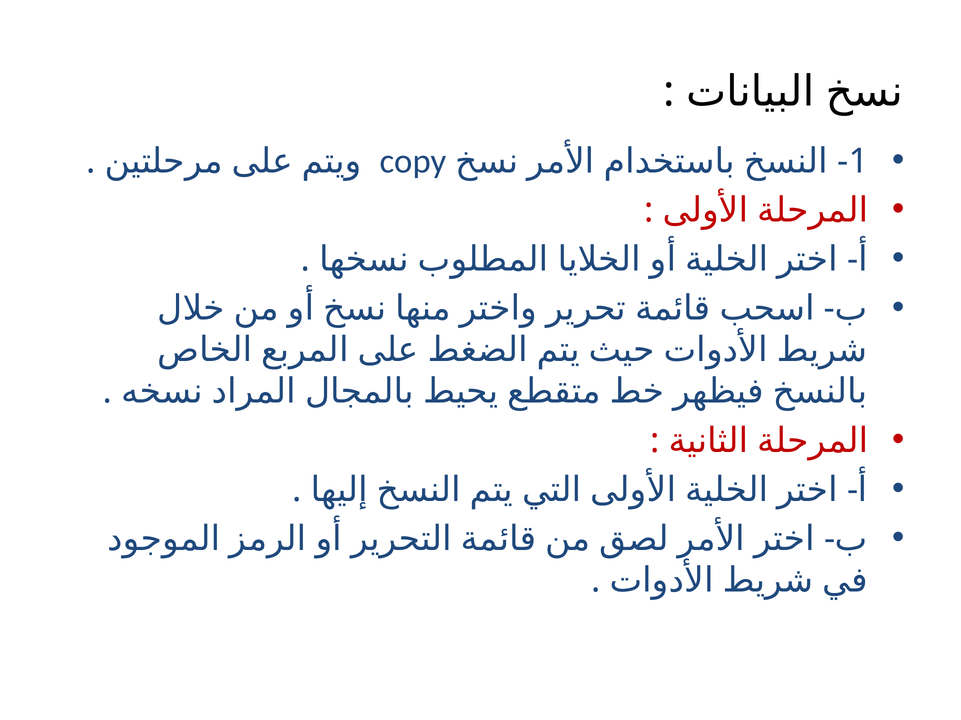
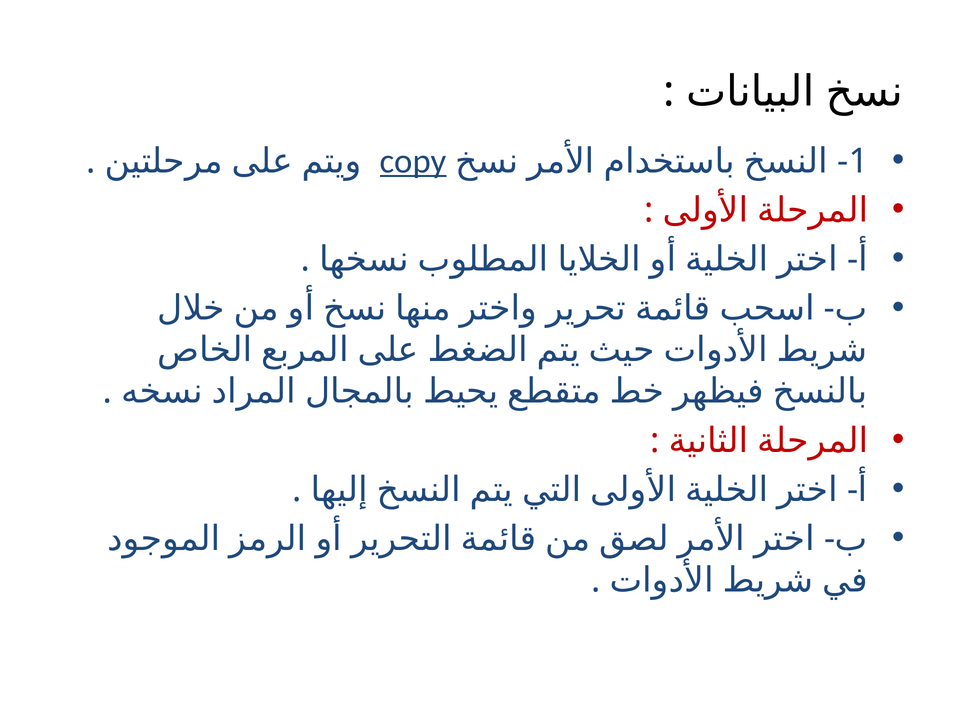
copy underline: none -> present
